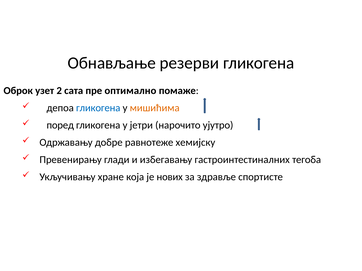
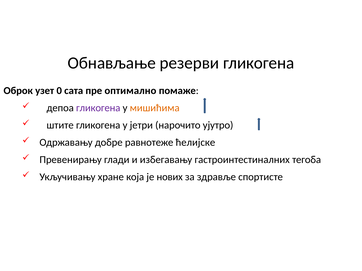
2: 2 -> 0
гликогена at (98, 108) colour: blue -> purple
поред: поред -> штите
хемијску: хемијску -> ћелијске
